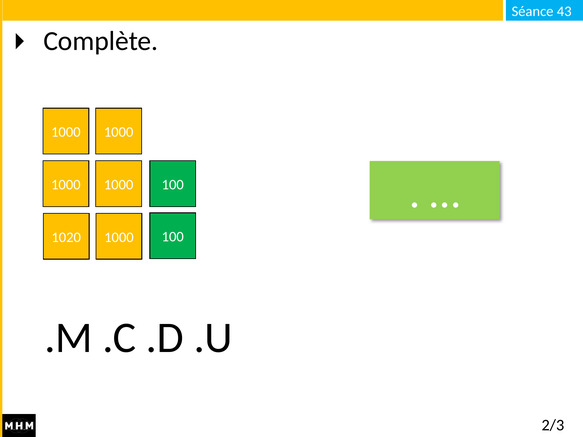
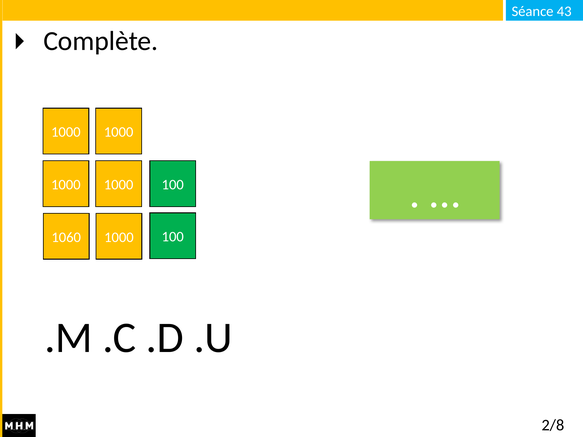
1020: 1020 -> 1060
2/3: 2/3 -> 2/8
